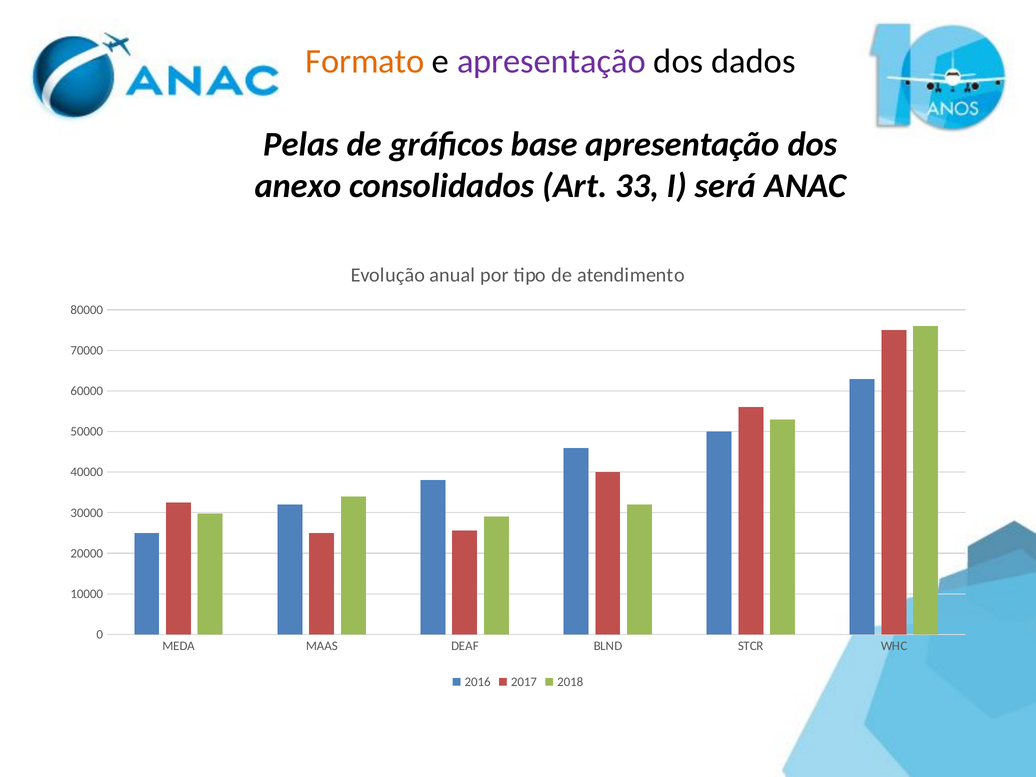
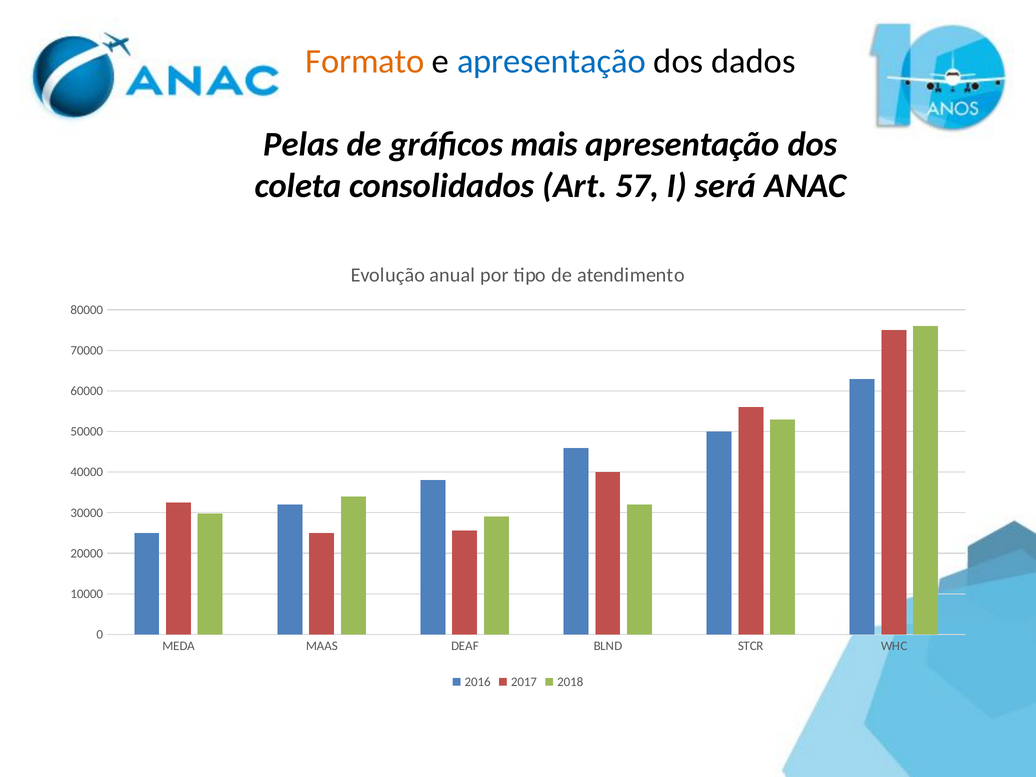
apresentação at (551, 61) colour: purple -> blue
base: base -> mais
anexo: anexo -> coleta
33: 33 -> 57
